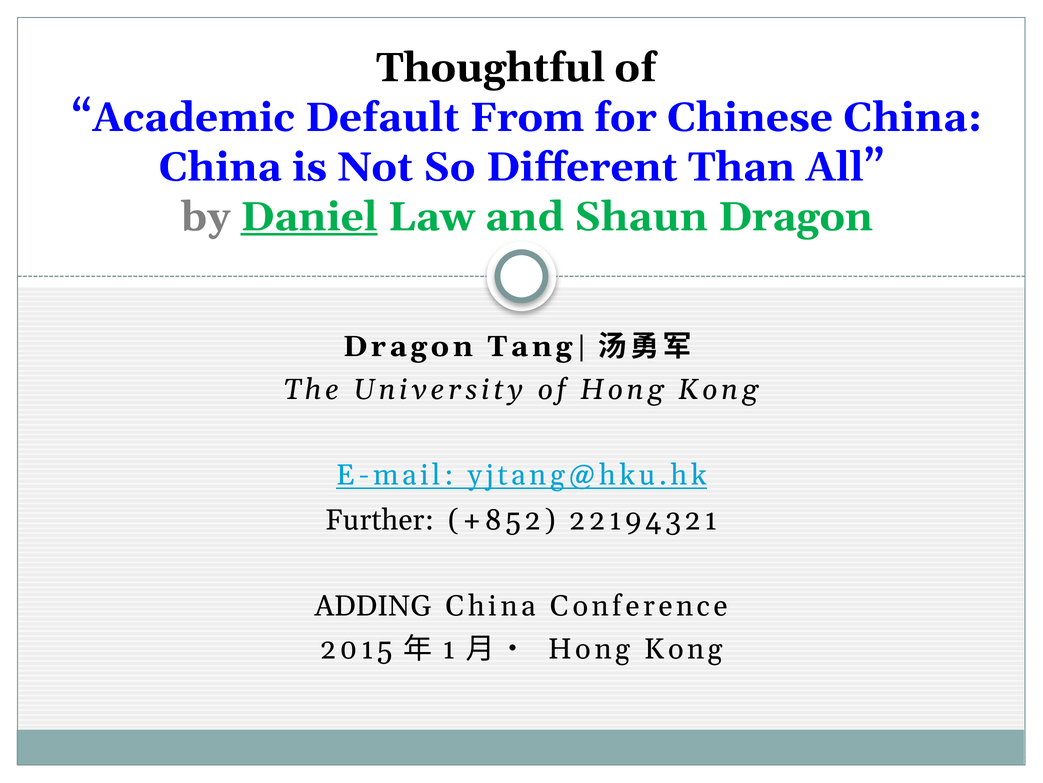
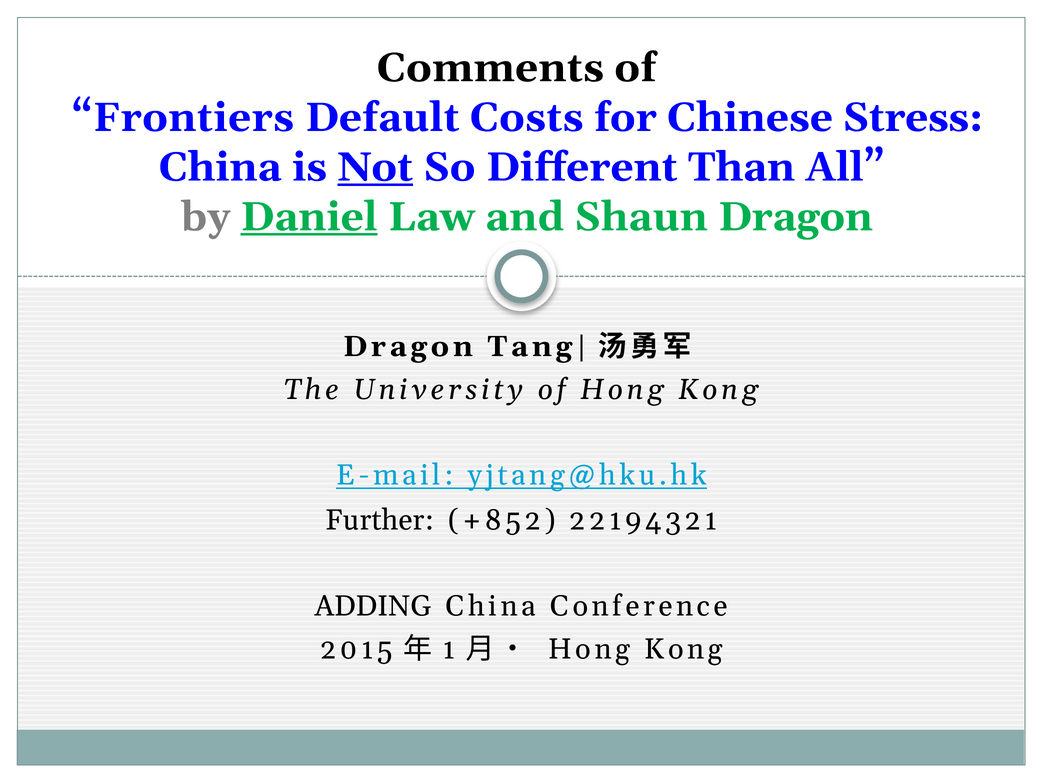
Thoughtful: Thoughtful -> Comments
Academic: Academic -> Frontiers
From: From -> Costs
Chinese China: China -> Stress
Not underline: none -> present
